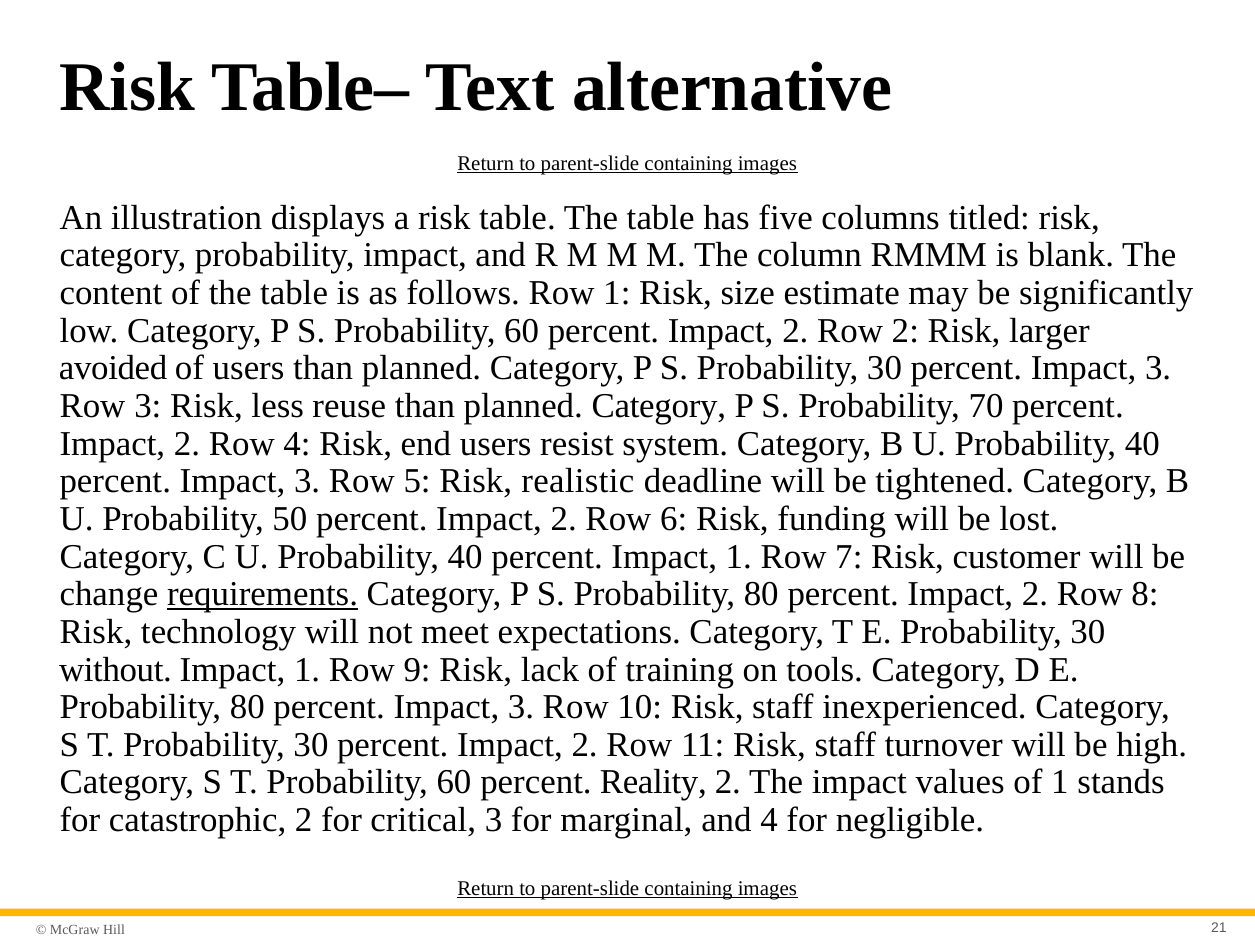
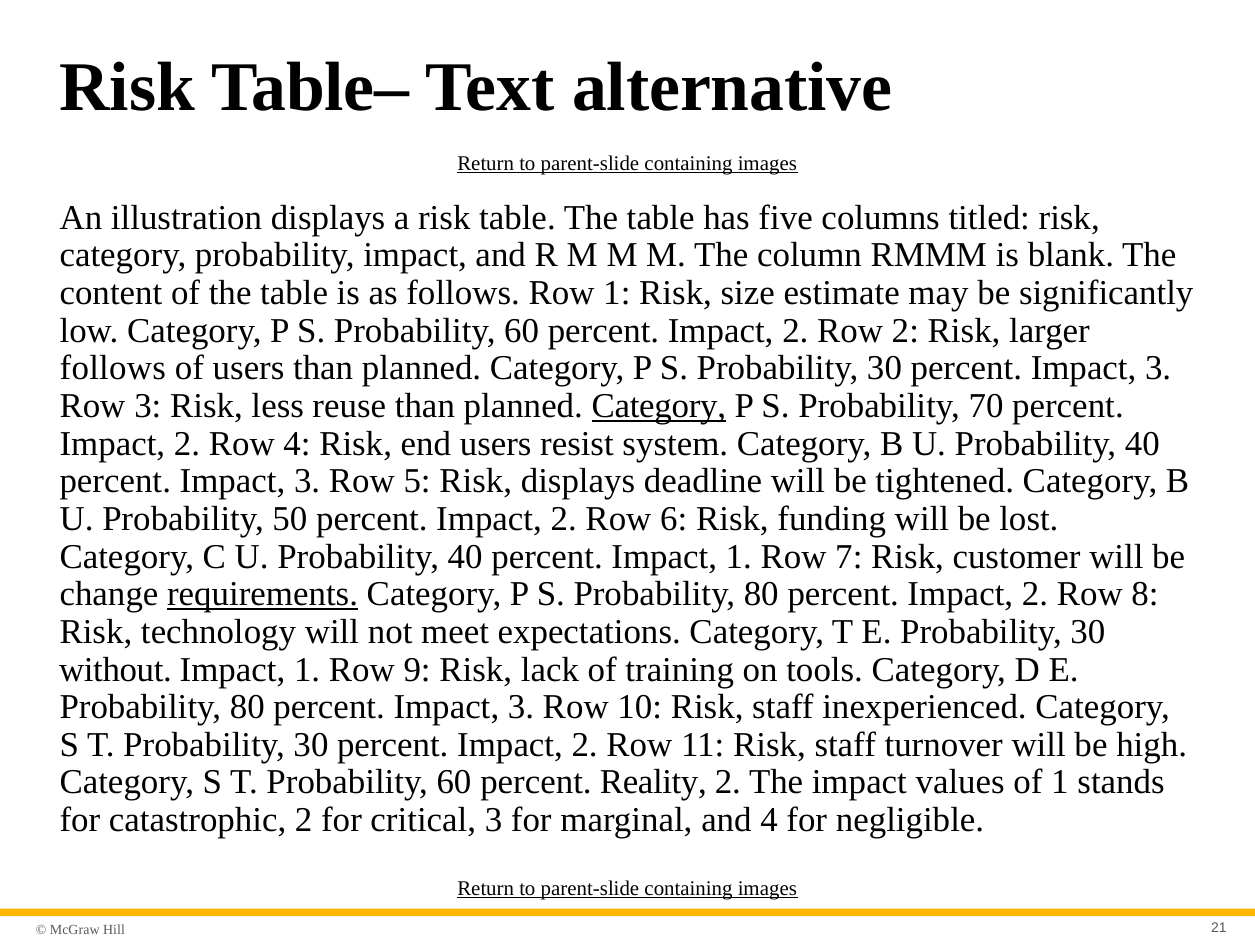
avoided at (113, 368): avoided -> follows
Category at (659, 406) underline: none -> present
Risk realistic: realistic -> displays
